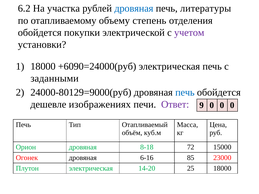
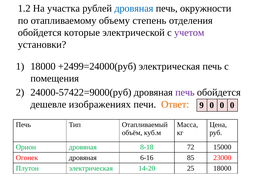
6.2: 6.2 -> 1.2
литературы: литературы -> окружности
покупки: покупки -> которые
+6090=24000(руб: +6090=24000(руб -> +2499=24000(руб
заданными: заданными -> помещения
24000-80129=9000(руб: 24000-80129=9000(руб -> 24000-57422=9000(руб
печь at (185, 93) colour: blue -> purple
Ответ colour: purple -> orange
